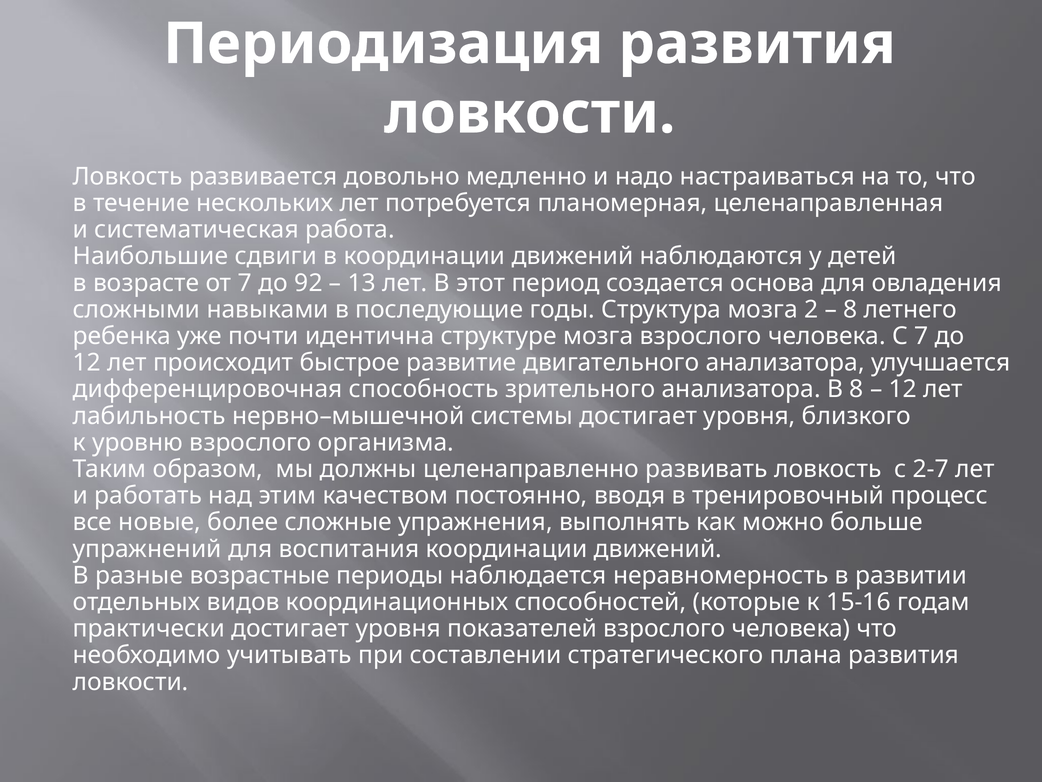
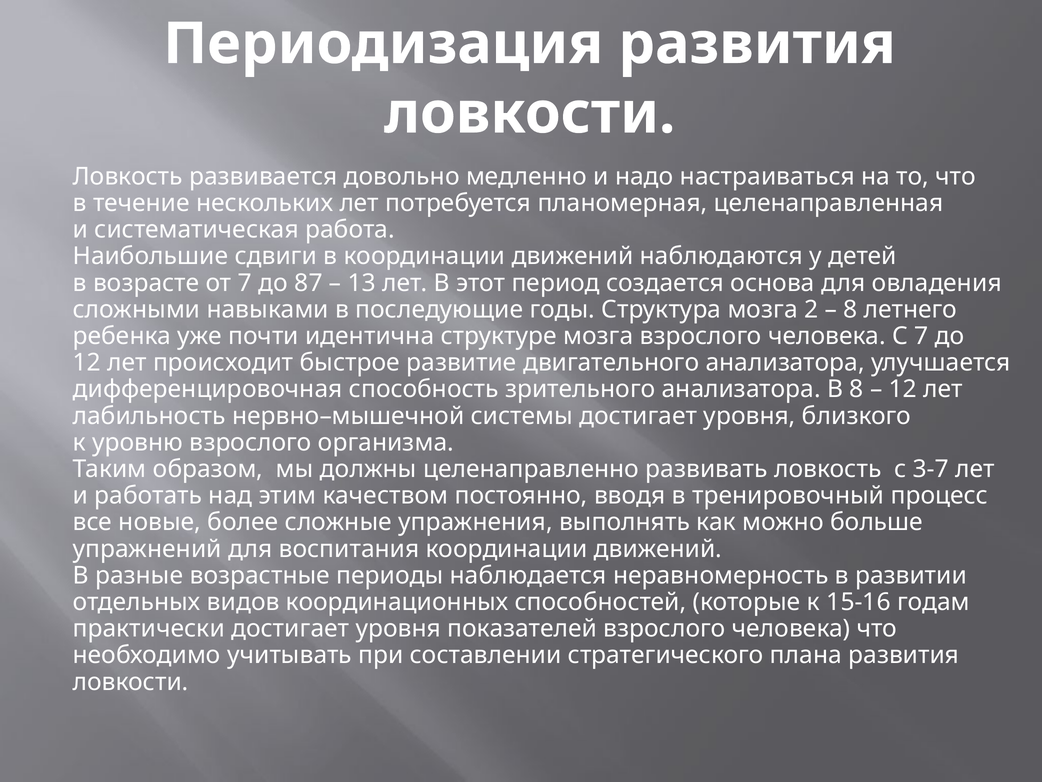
92: 92 -> 87
2-7: 2-7 -> 3-7
